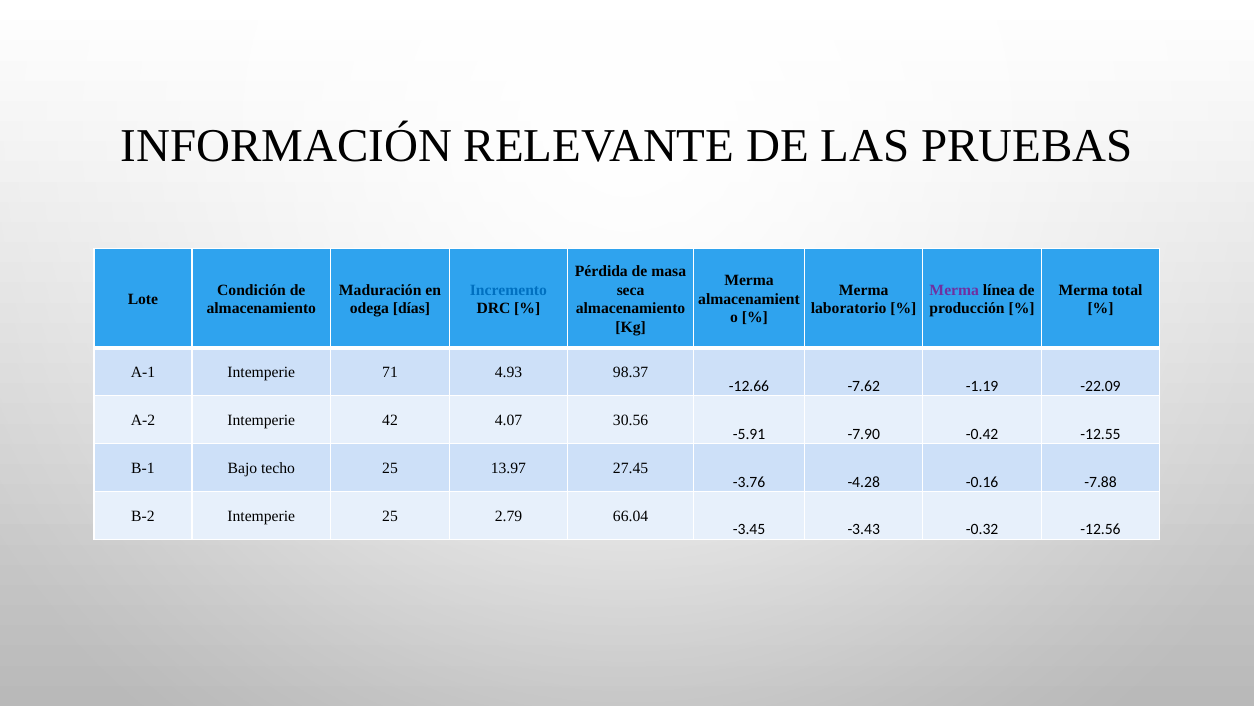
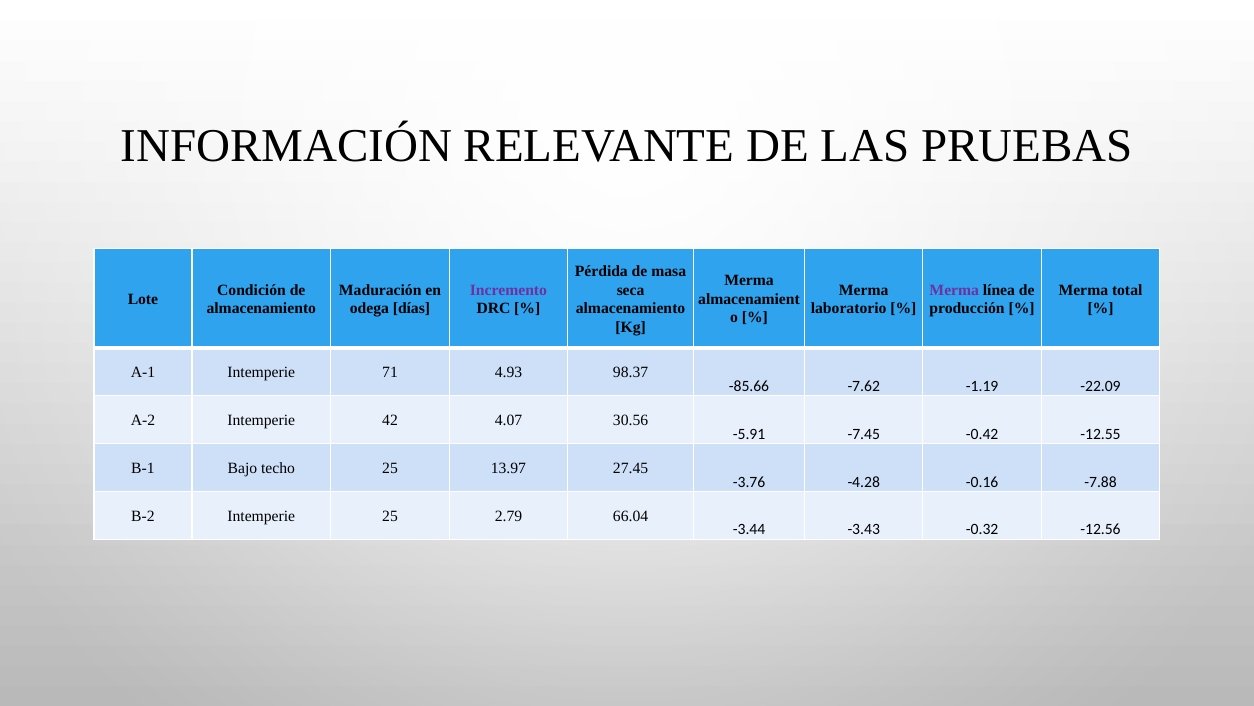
Incremento colour: blue -> purple
-12.66: -12.66 -> -85.66
-7.90: -7.90 -> -7.45
-3.45: -3.45 -> -3.44
